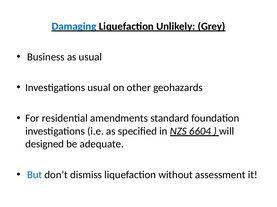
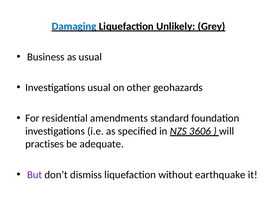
6604: 6604 -> 3606
designed: designed -> practises
But colour: blue -> purple
assessment: assessment -> earthquake
